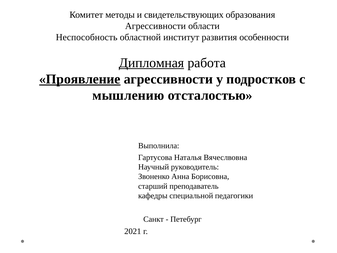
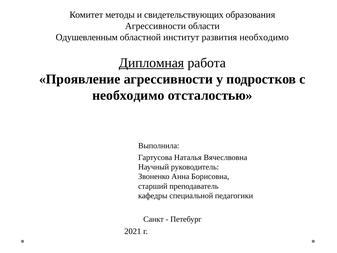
Неспособность: Неспособность -> Одушевленным
развития особенности: особенности -> необходимо
Проявление underline: present -> none
мышлению at (128, 95): мышлению -> необходимо
